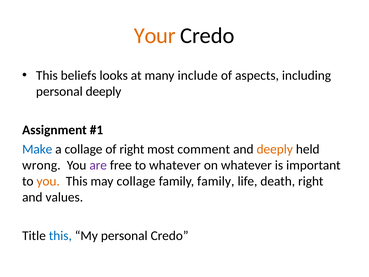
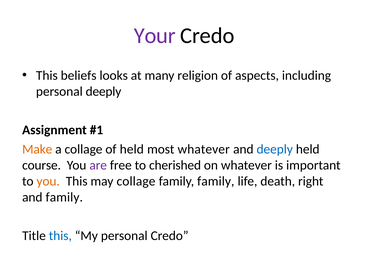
Your colour: orange -> purple
include: include -> religion
Make colour: blue -> orange
of right: right -> held
most comment: comment -> whatever
deeply at (275, 149) colour: orange -> blue
wrong: wrong -> course
to whatever: whatever -> cherished
and values: values -> family
